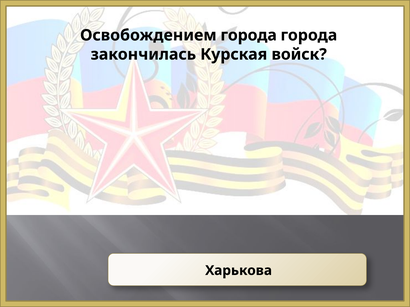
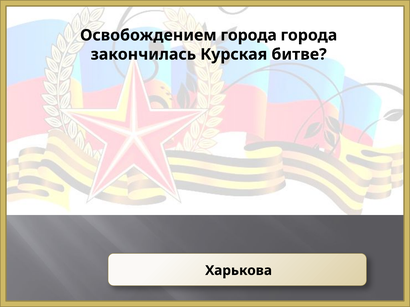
войск: войск -> битве
